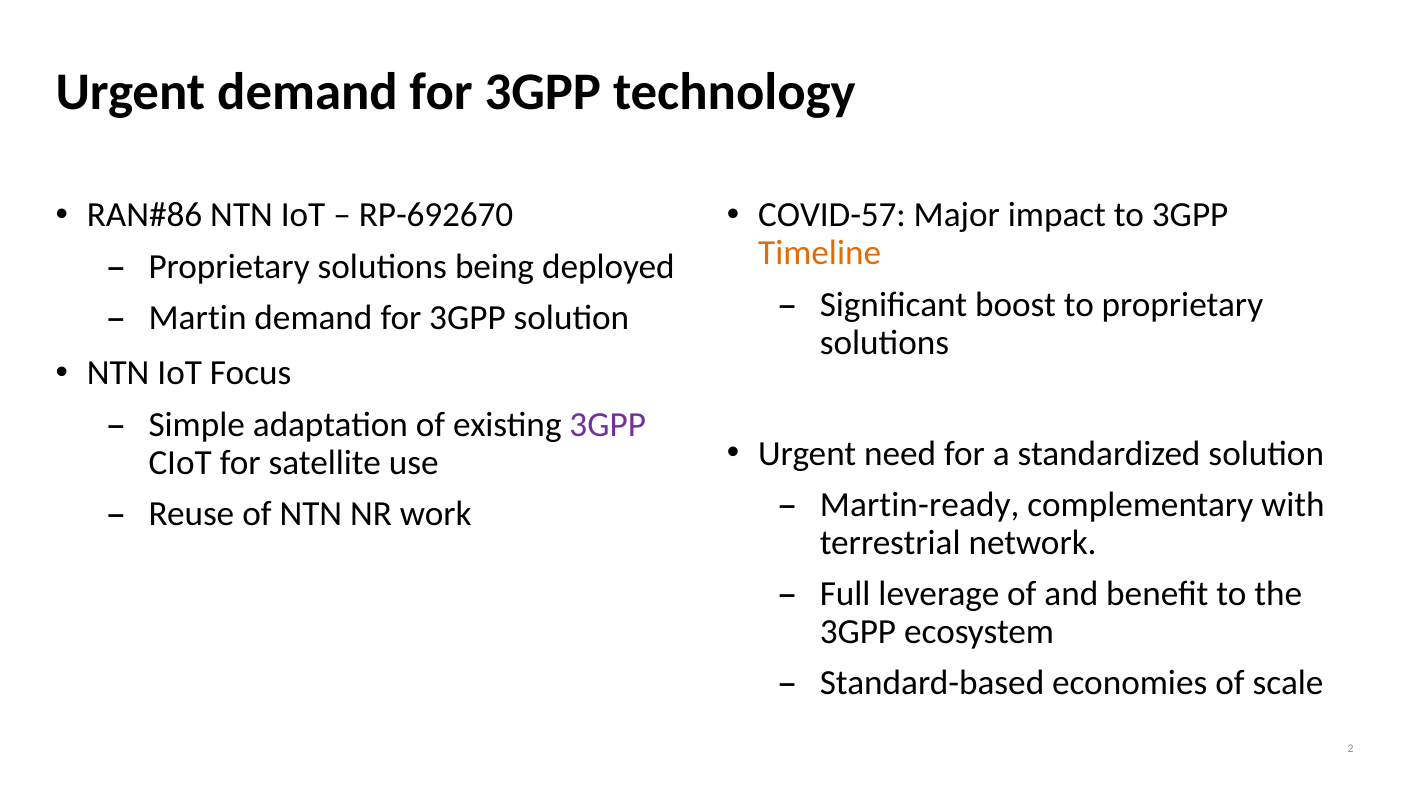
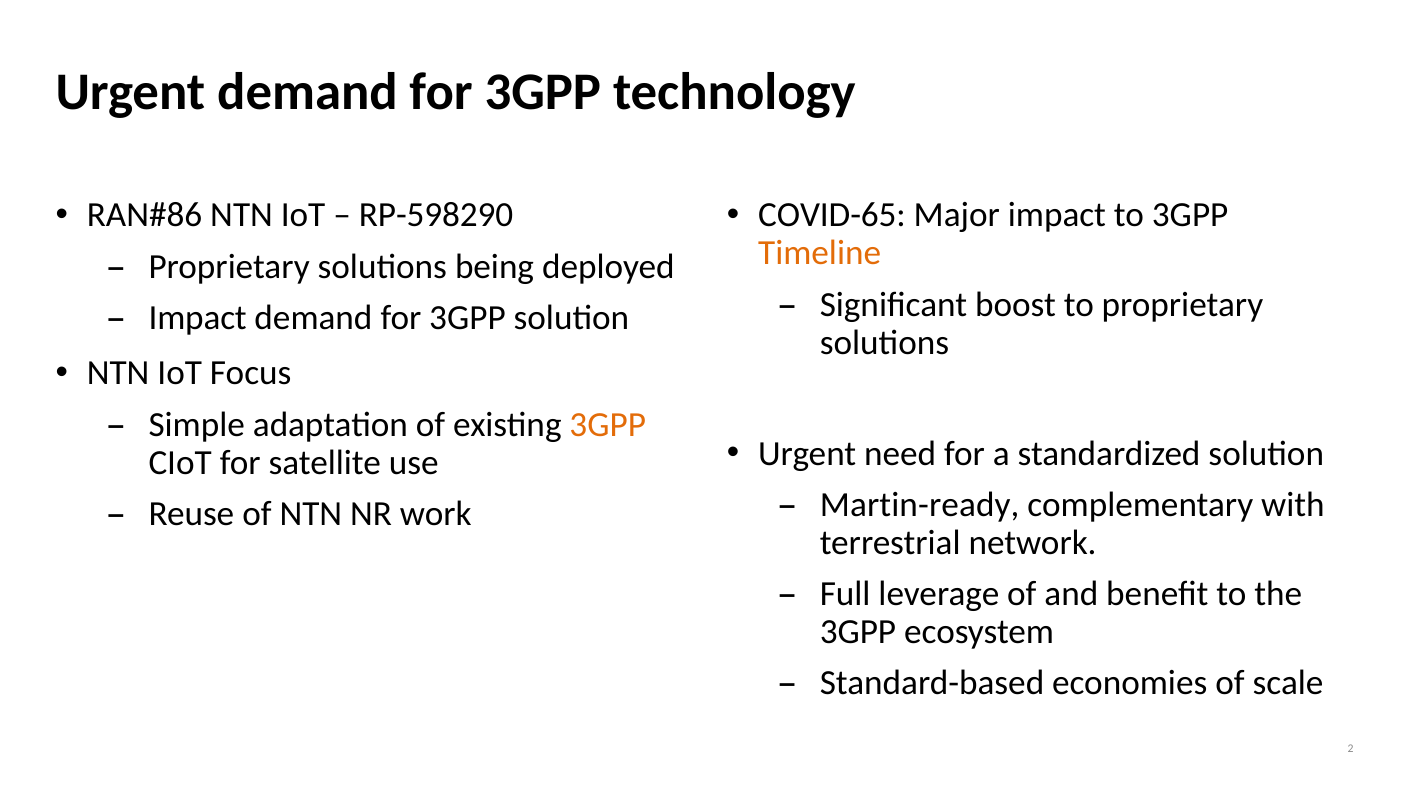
RP-692670: RP-692670 -> RP-598290
COVID-57: COVID-57 -> COVID-65
Martin at (198, 318): Martin -> Impact
3GPP at (608, 425) colour: purple -> orange
